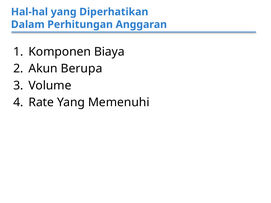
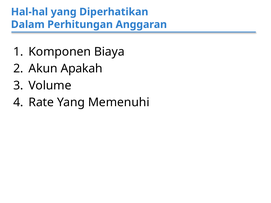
Berupa: Berupa -> Apakah
